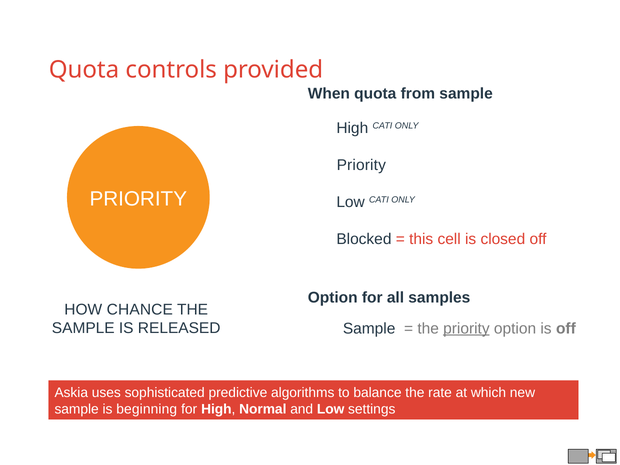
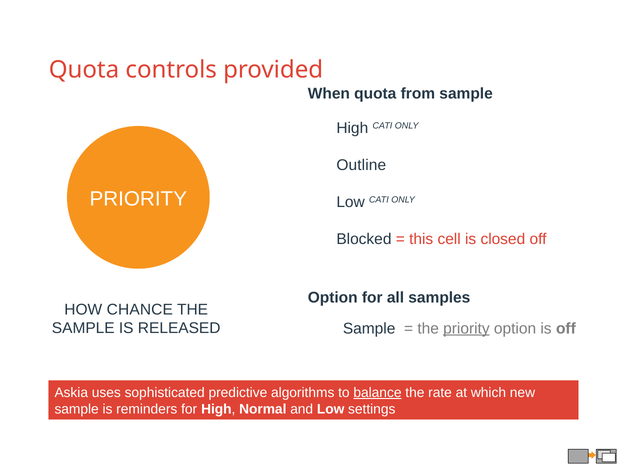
Priority at (361, 165): Priority -> Outline
balance underline: none -> present
beginning: beginning -> reminders
